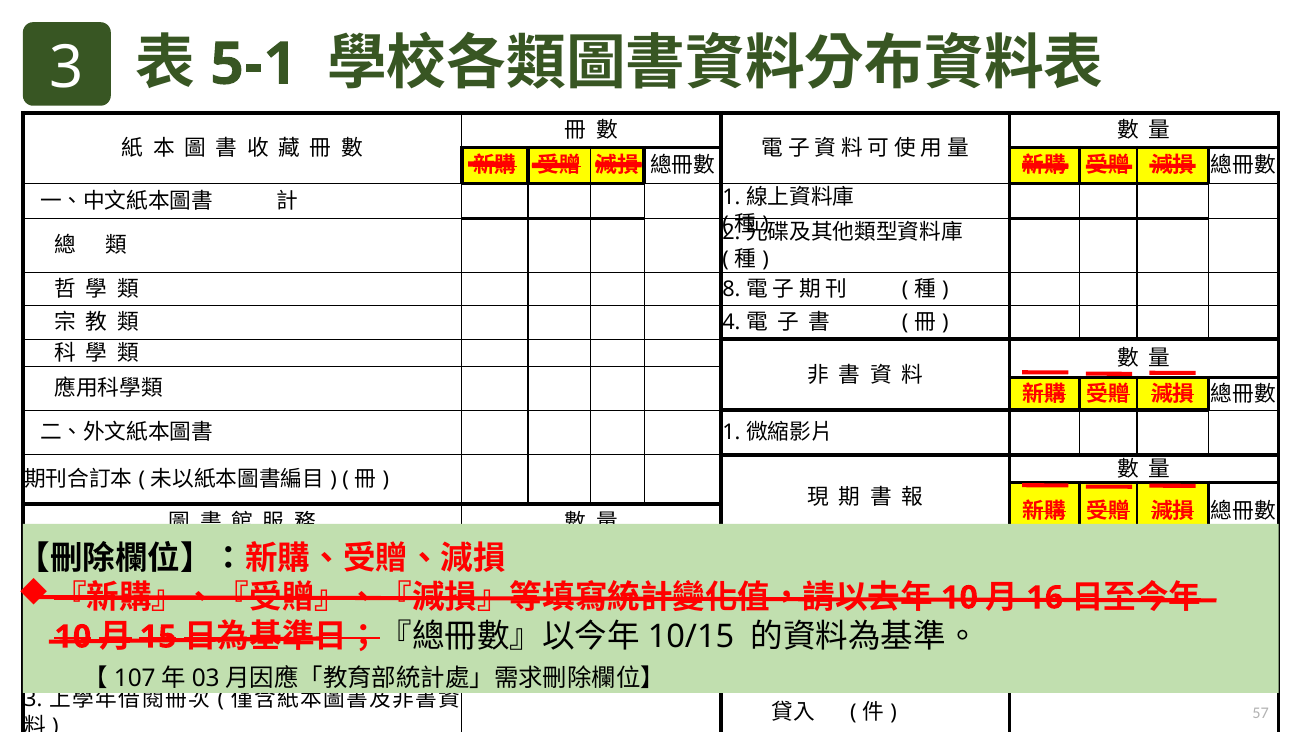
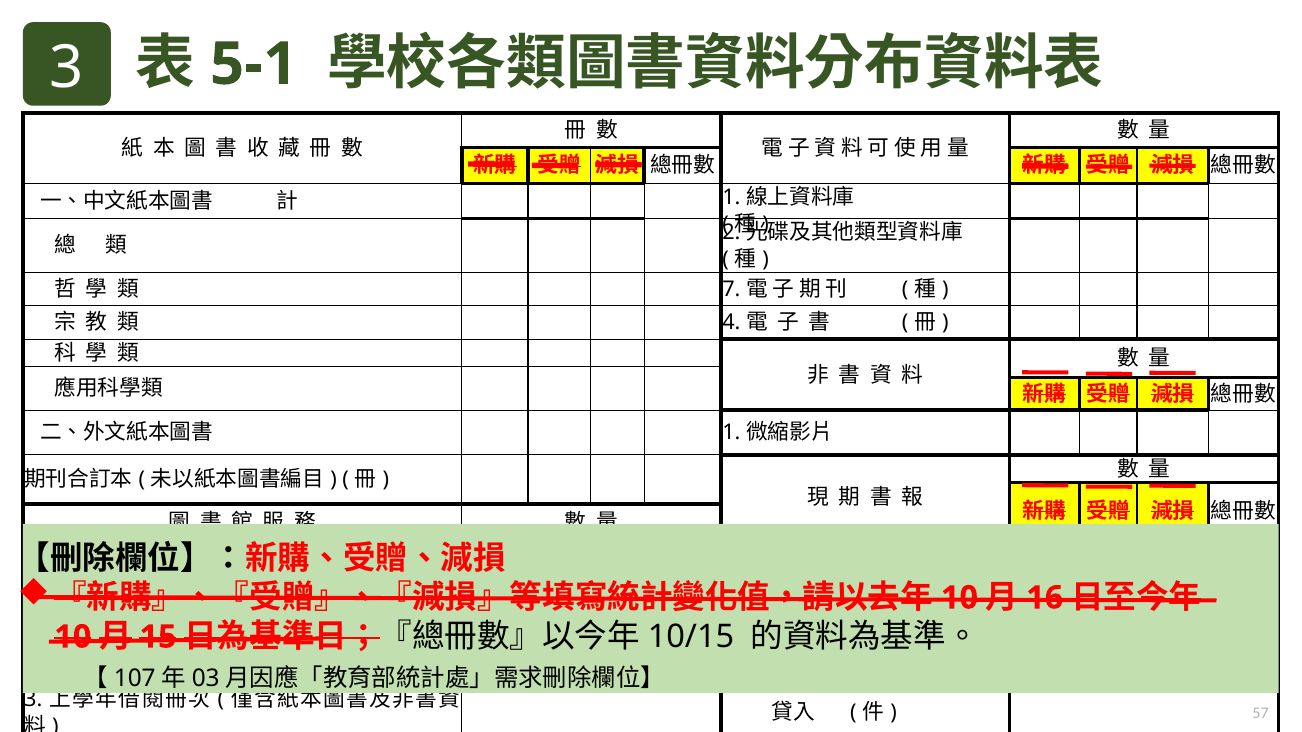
8: 8 -> 7
